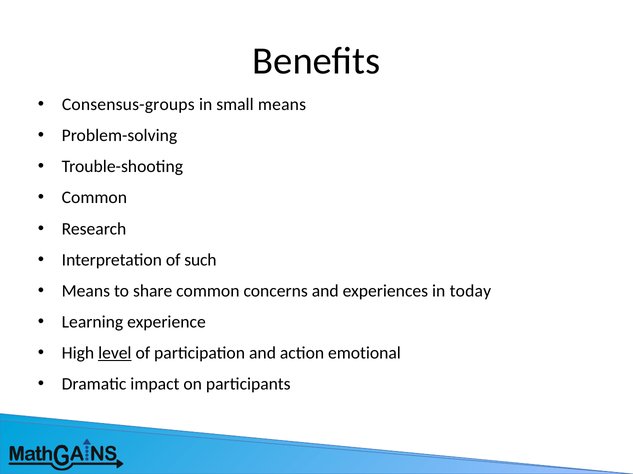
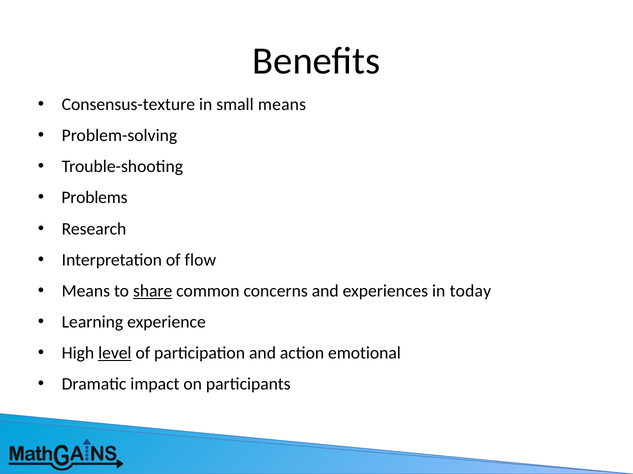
Consensus-groups: Consensus-groups -> Consensus-texture
Common at (94, 198): Common -> Problems
such: such -> flow
share underline: none -> present
